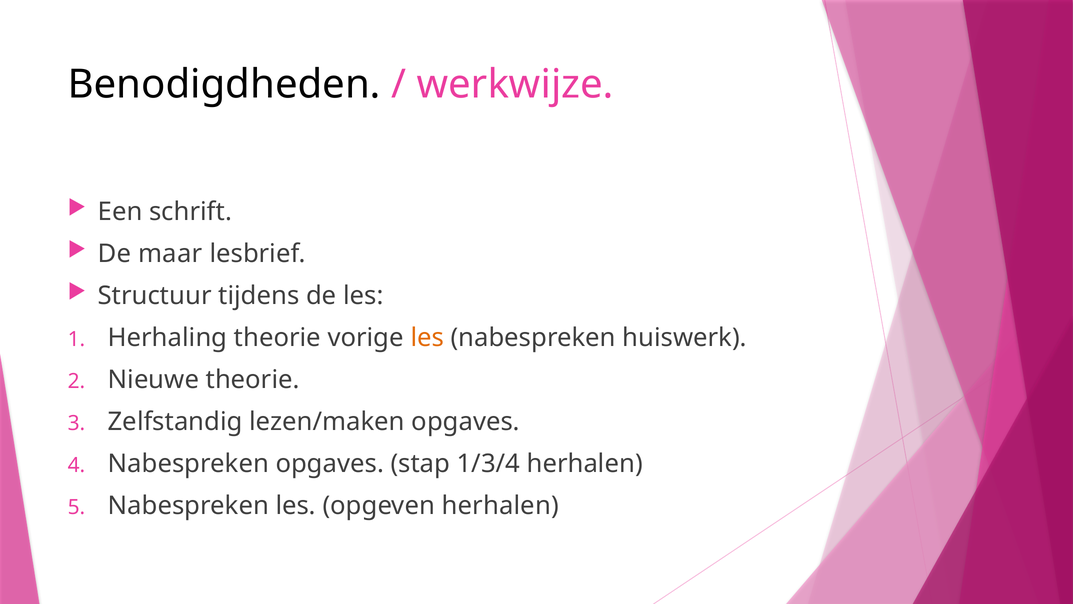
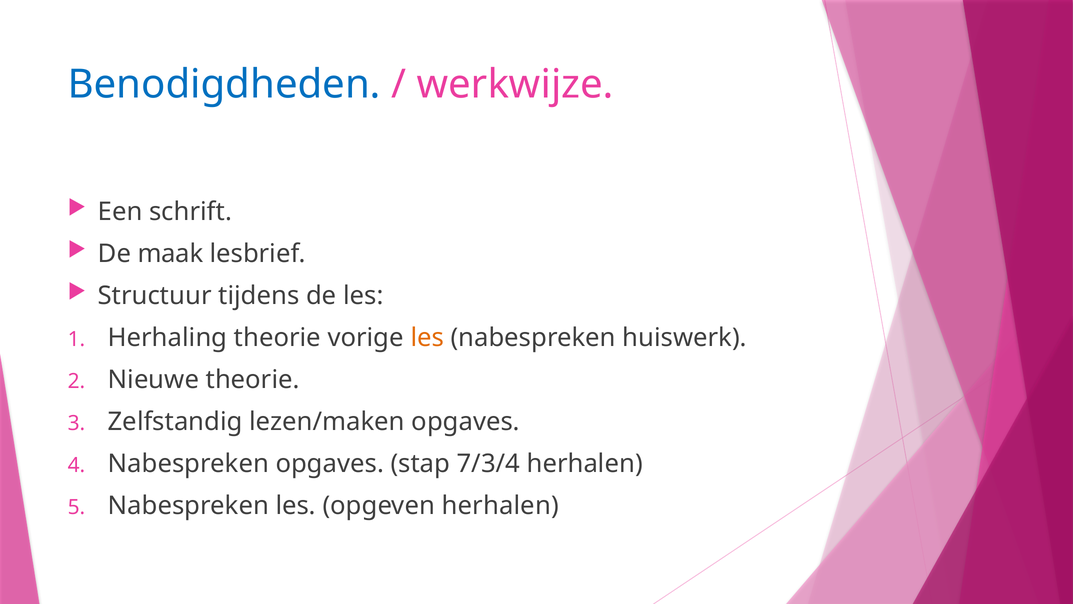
Benodigdheden colour: black -> blue
maar: maar -> maak
1/3/4: 1/3/4 -> 7/3/4
